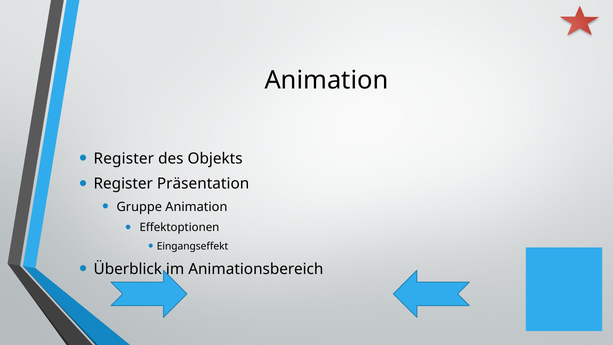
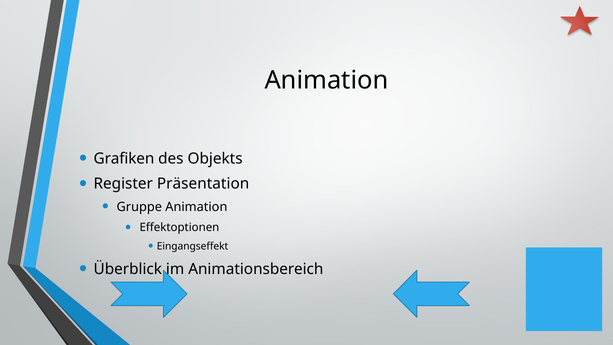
Register at (124, 159): Register -> Grafiken
